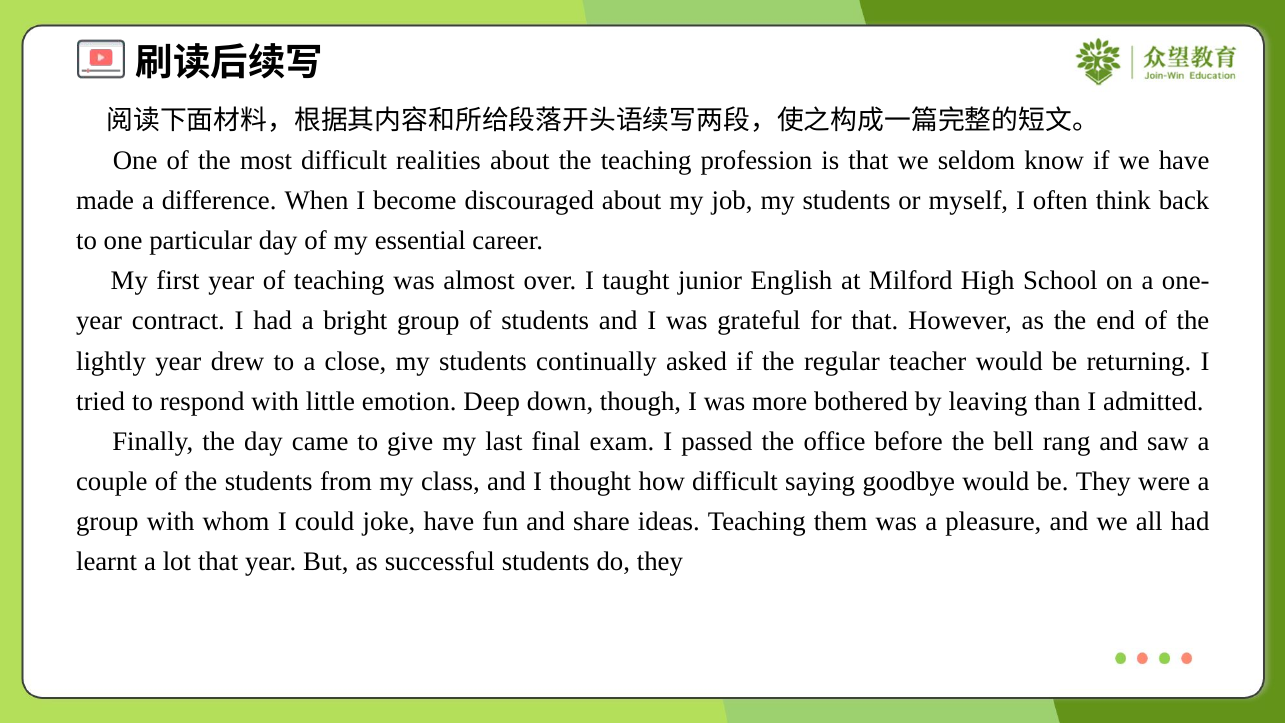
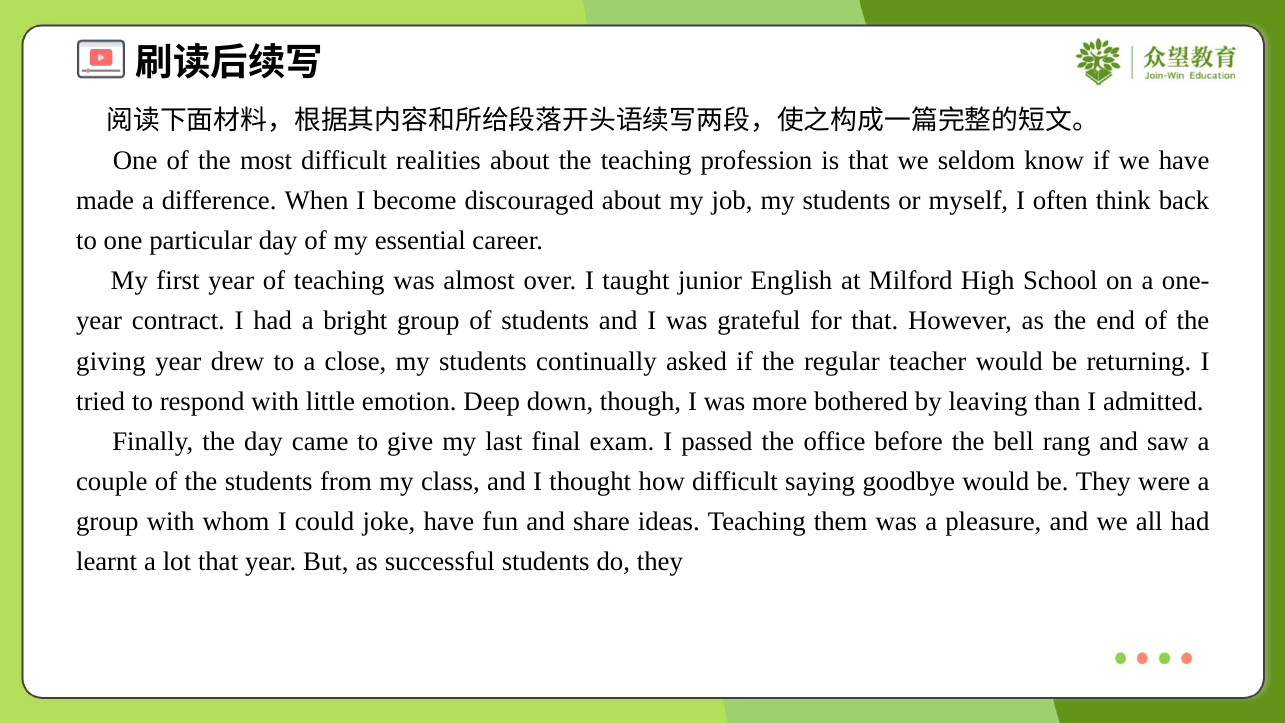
lightly: lightly -> giving
